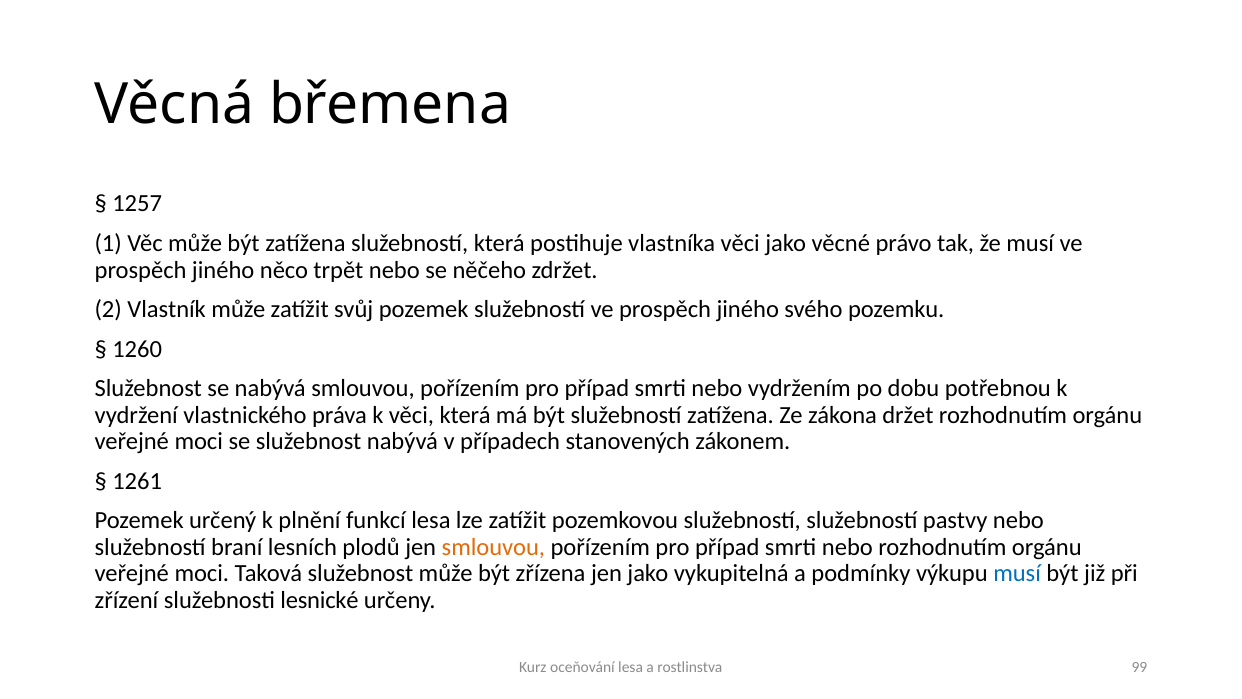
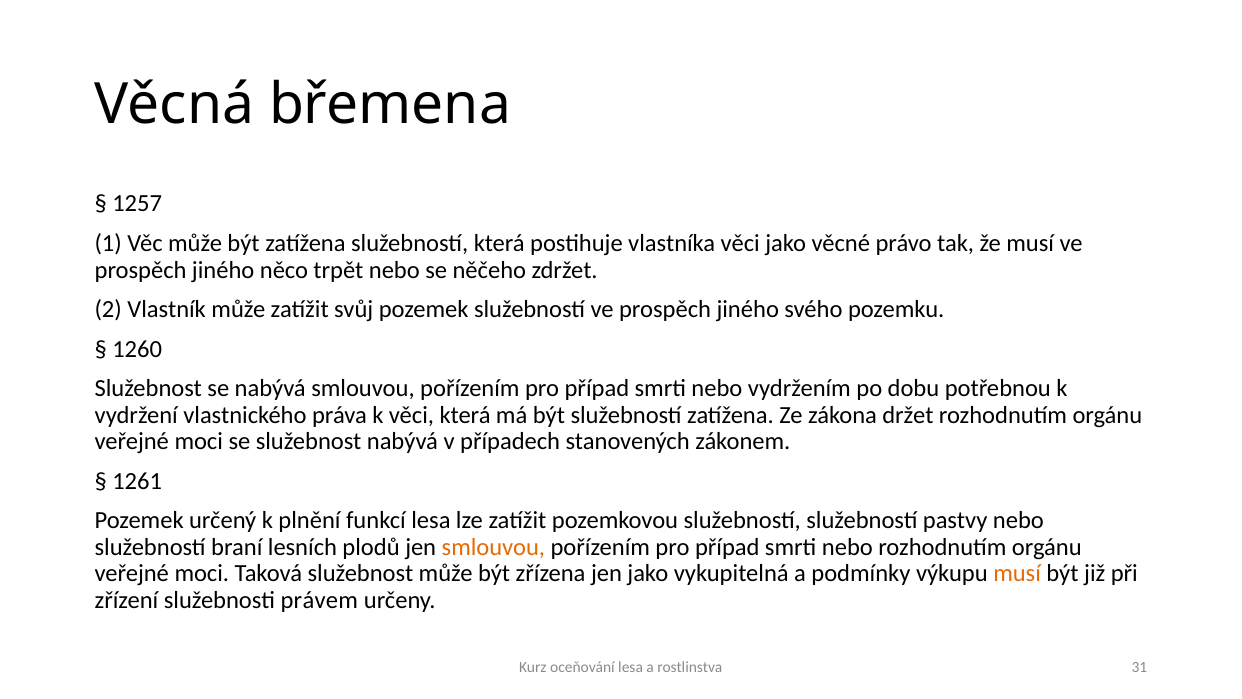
musí at (1017, 573) colour: blue -> orange
lesnické: lesnické -> právem
99: 99 -> 31
